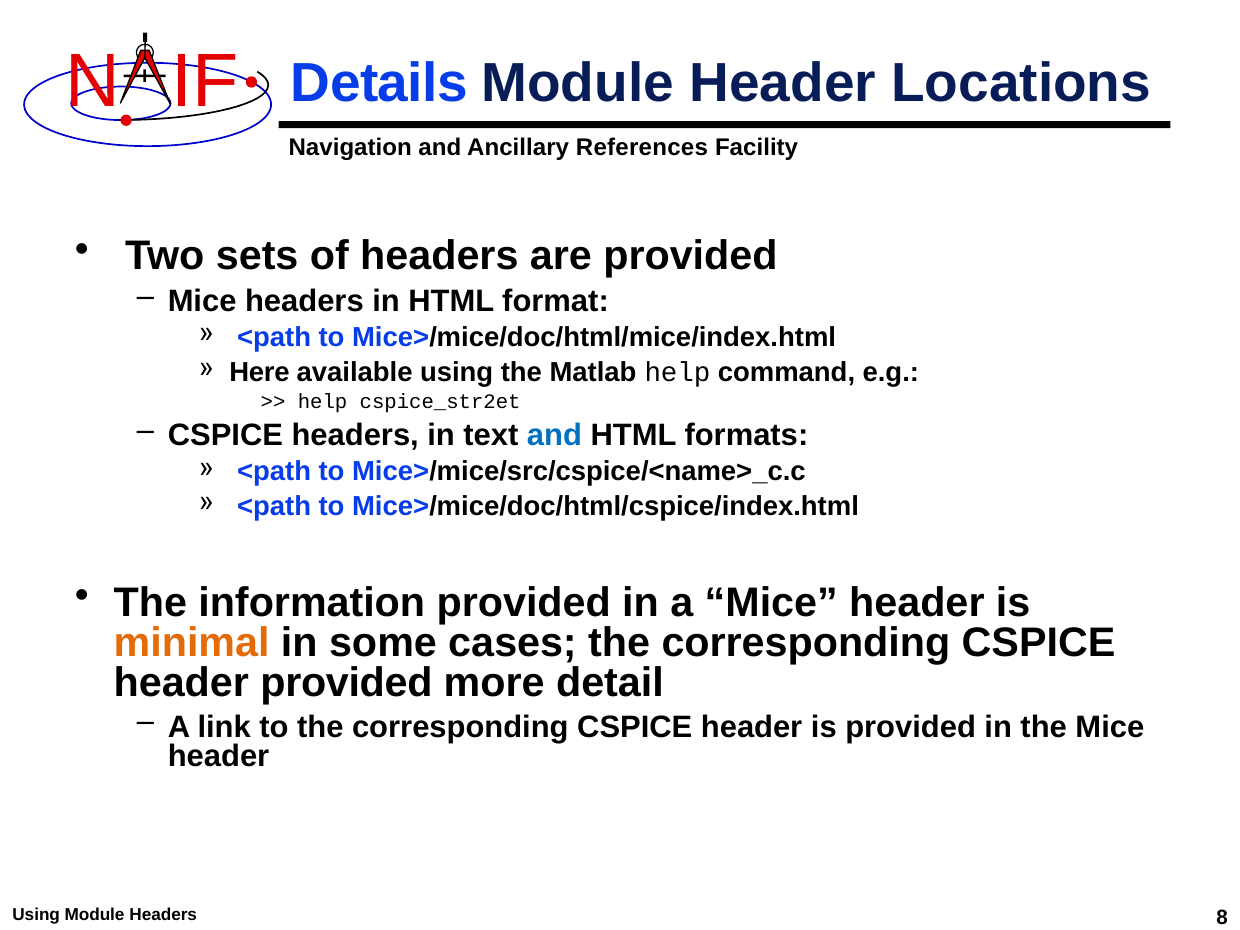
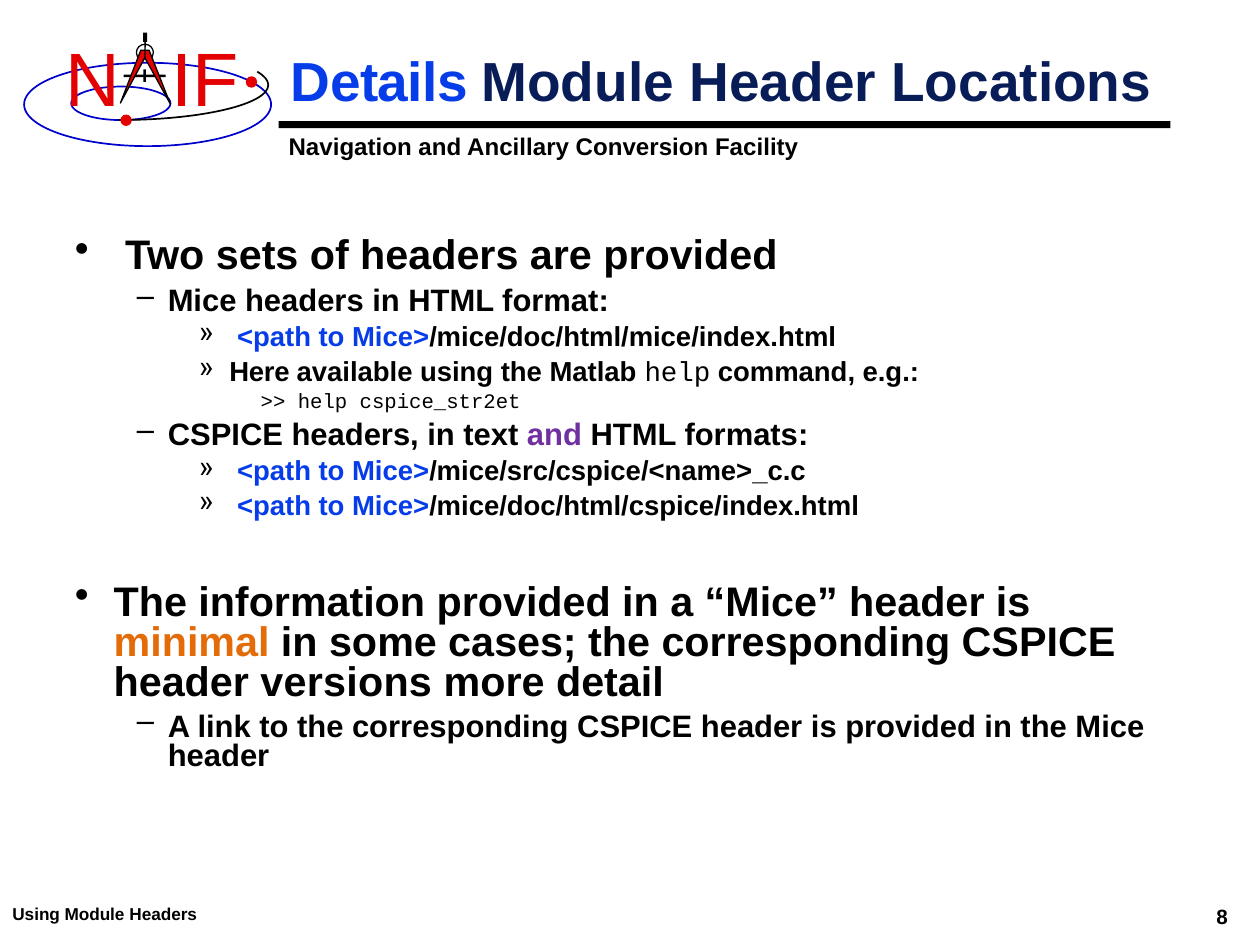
References: References -> Conversion
and at (554, 436) colour: blue -> purple
header provided: provided -> versions
